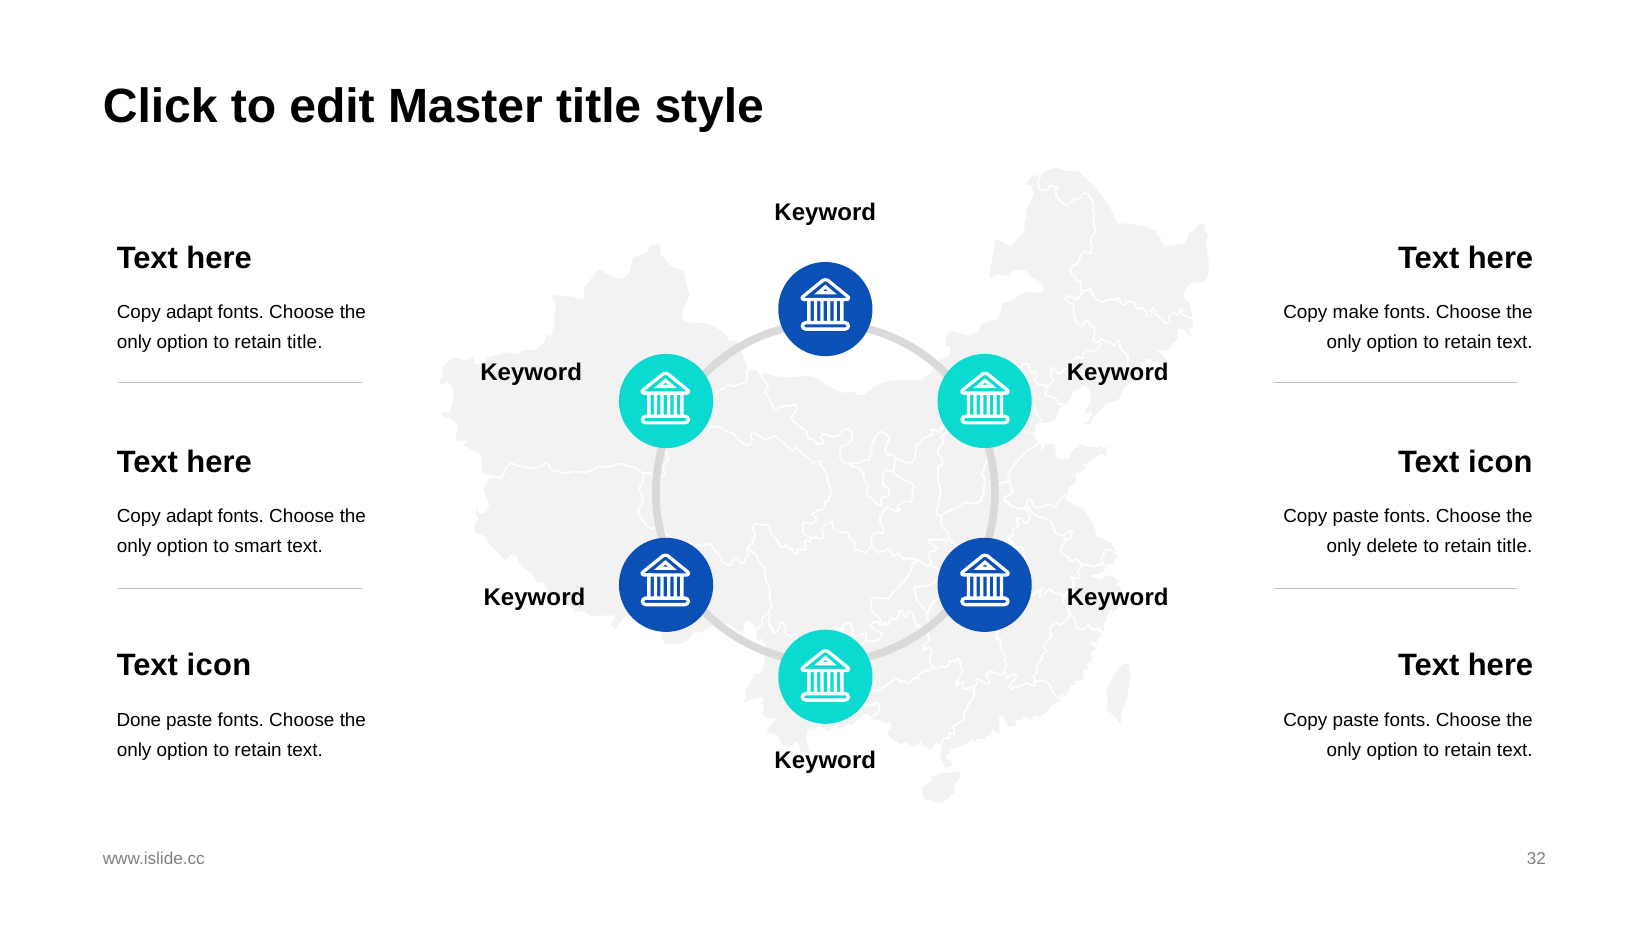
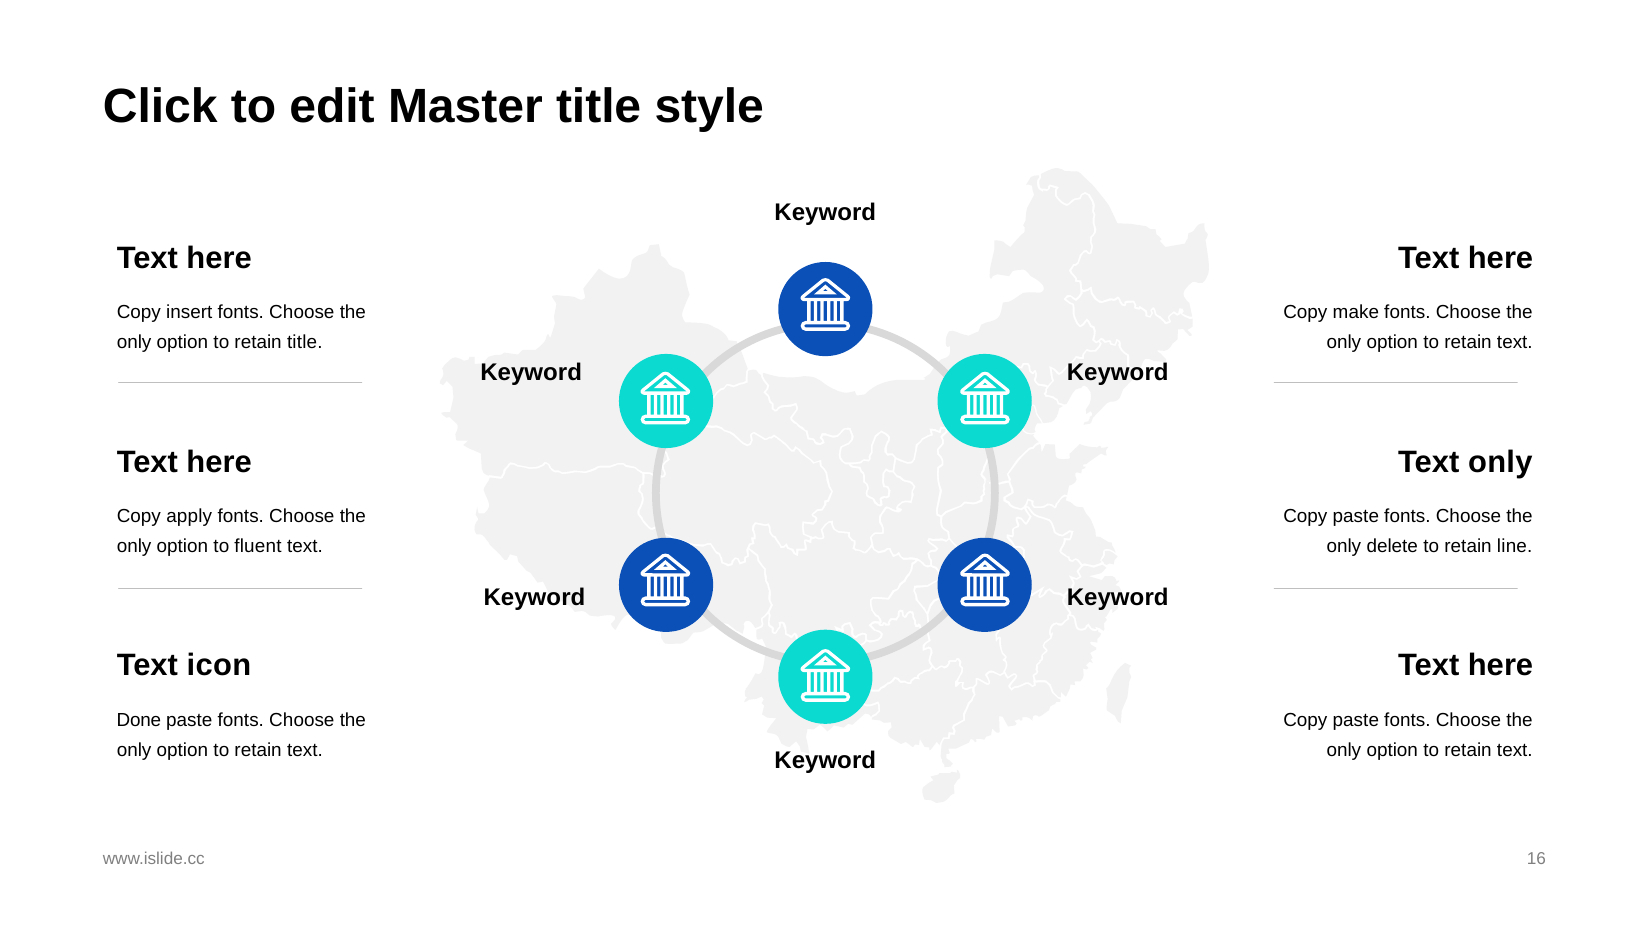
adapt at (189, 313): adapt -> insert
icon at (1500, 462): icon -> only
adapt at (189, 517): adapt -> apply
smart: smart -> fluent
title at (1515, 546): title -> line
32: 32 -> 16
